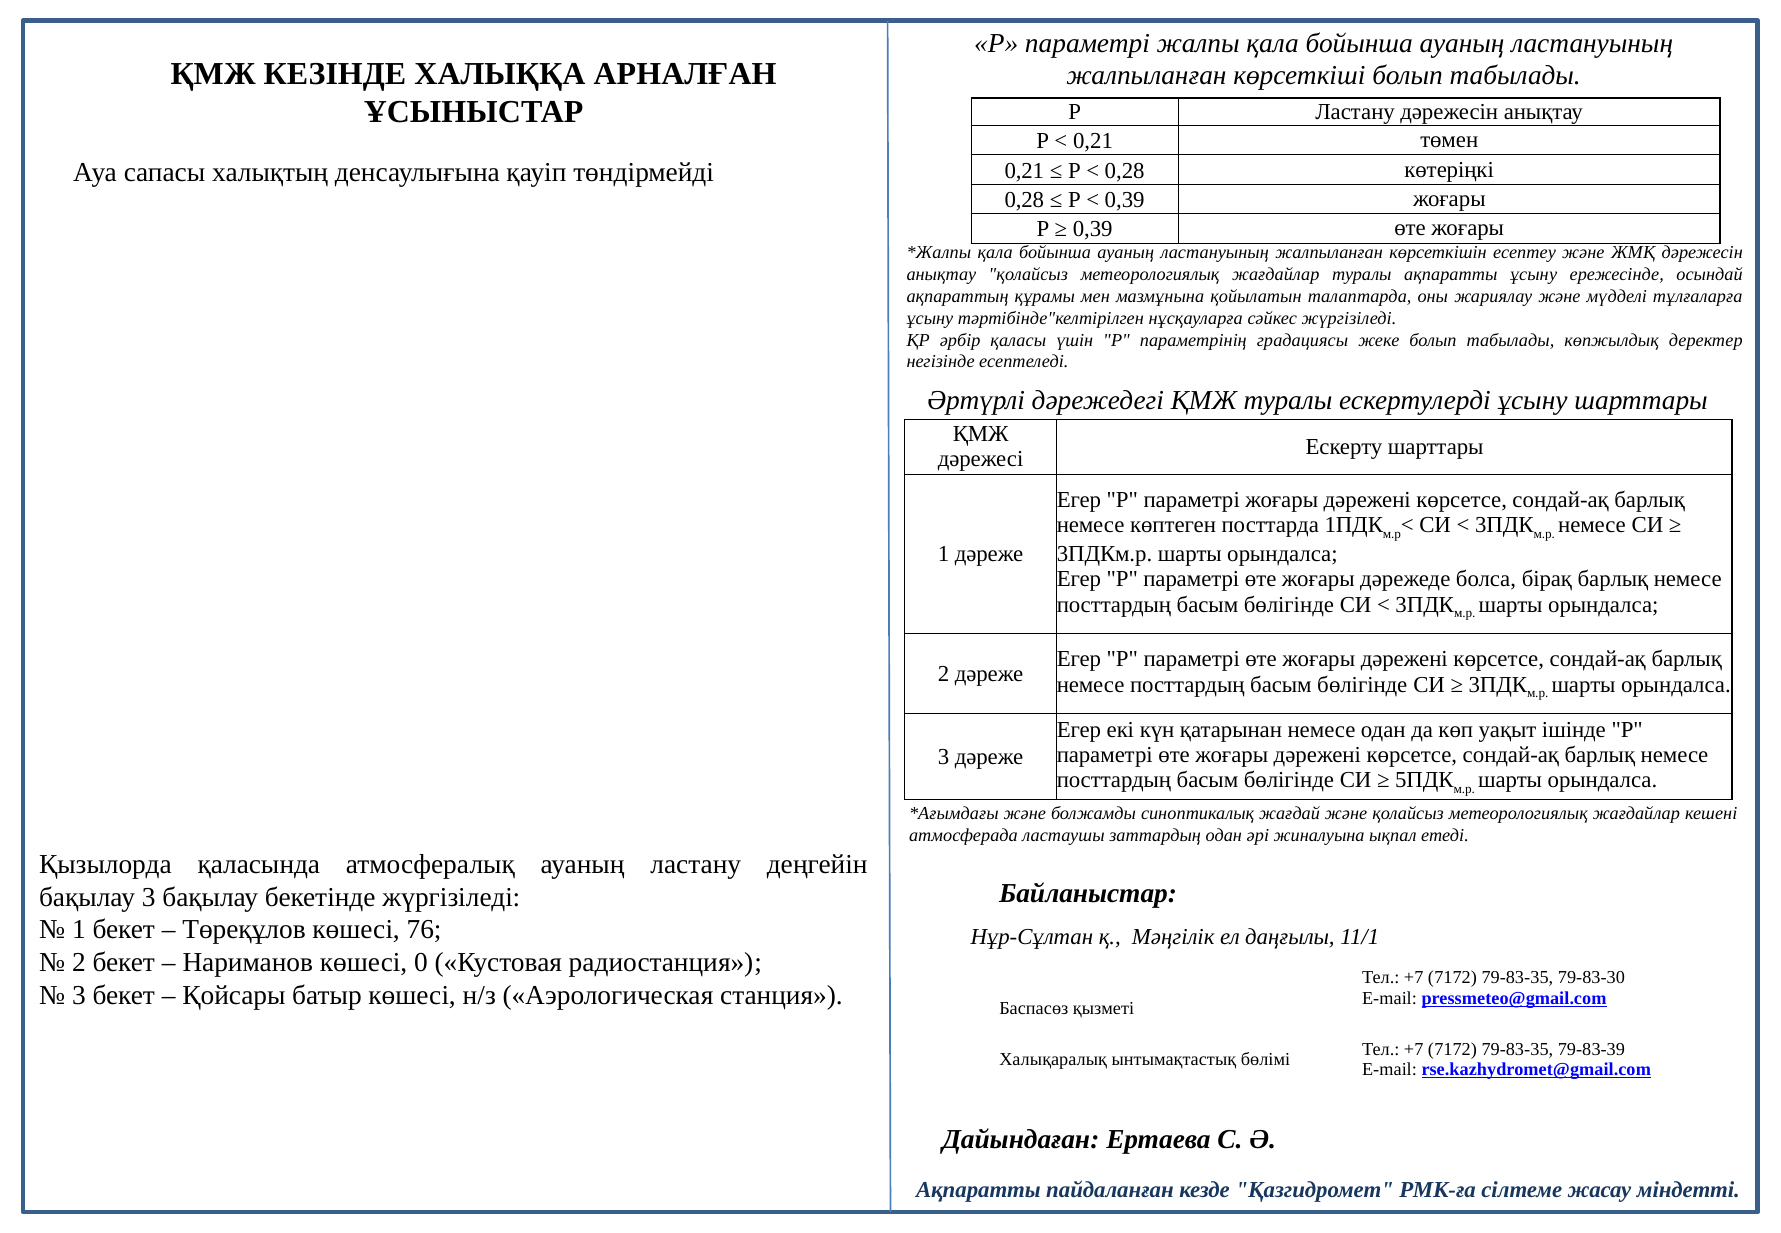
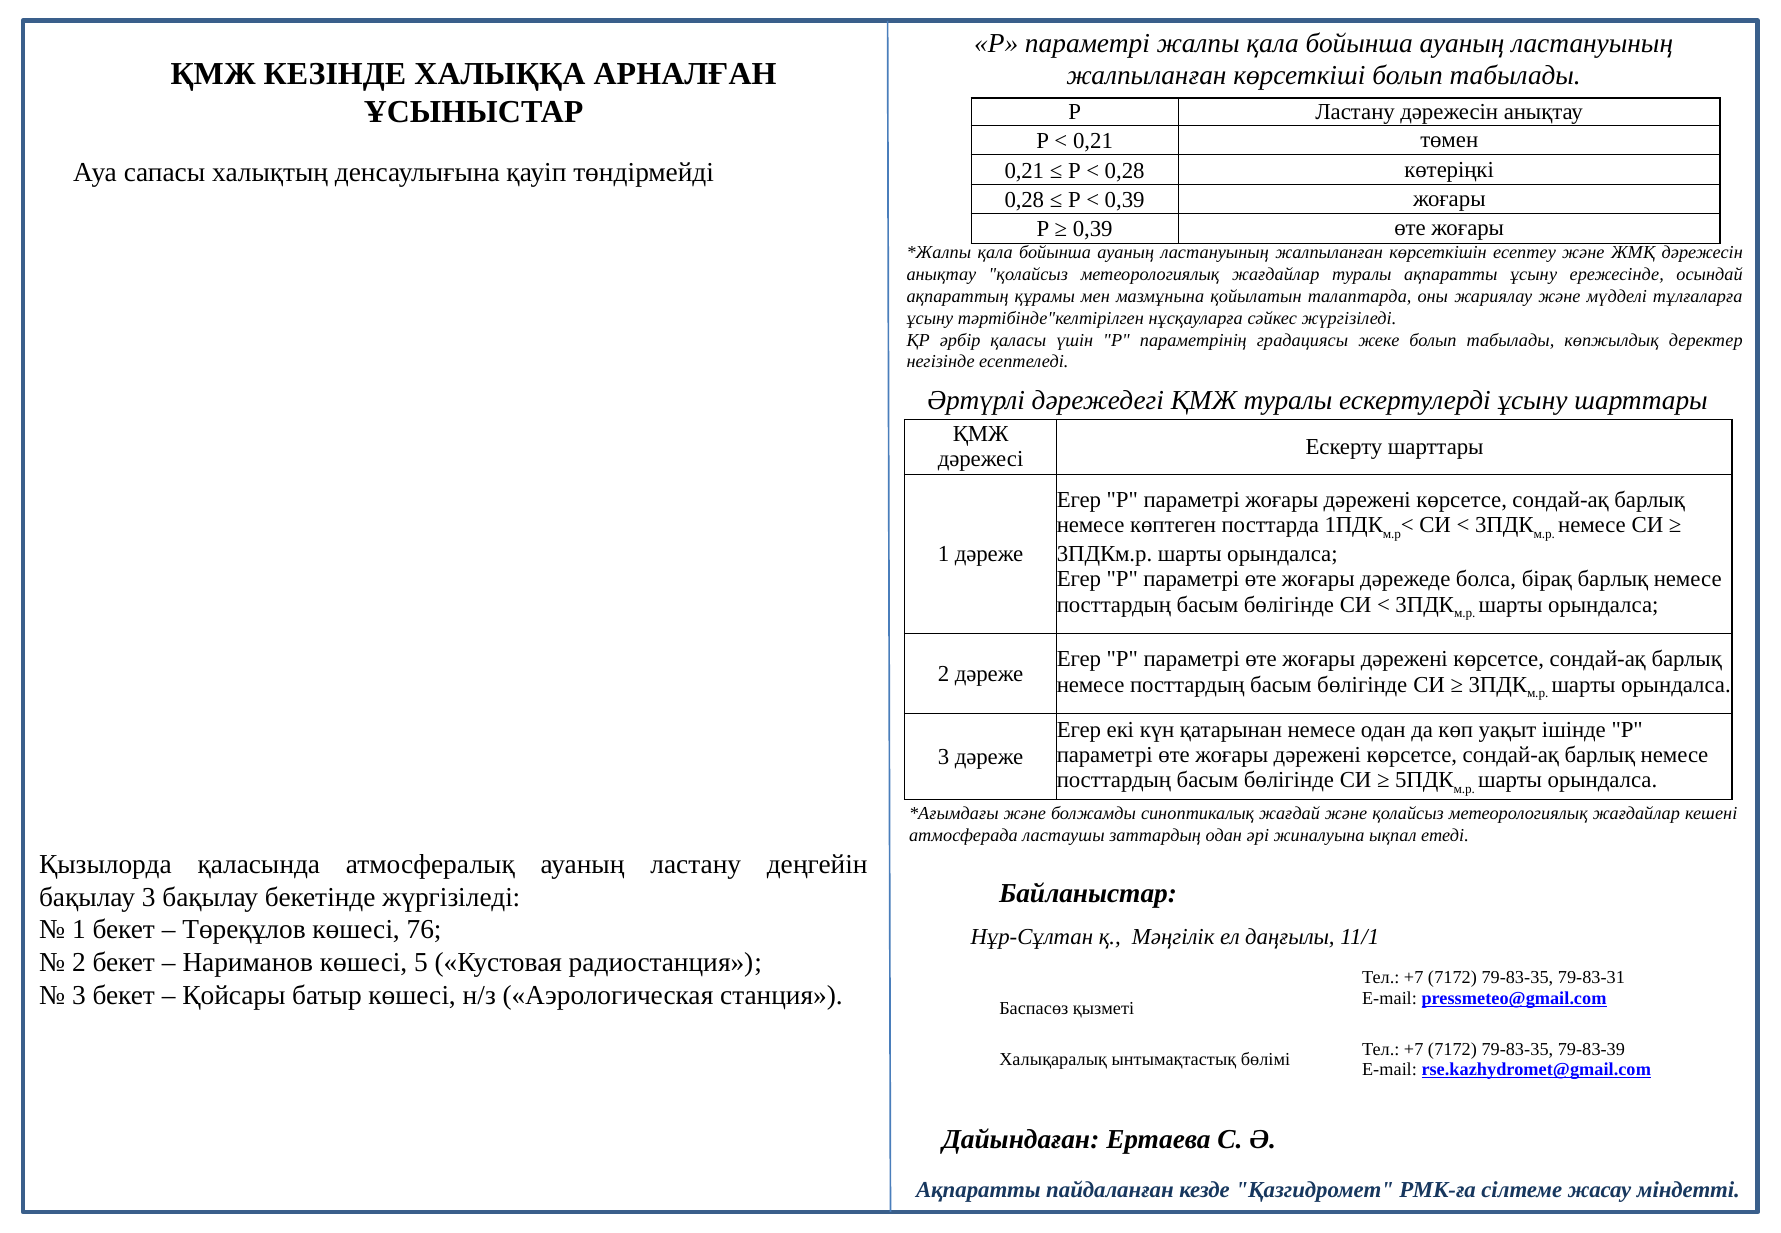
0: 0 -> 5
79-83-30: 79-83-30 -> 79-83-31
